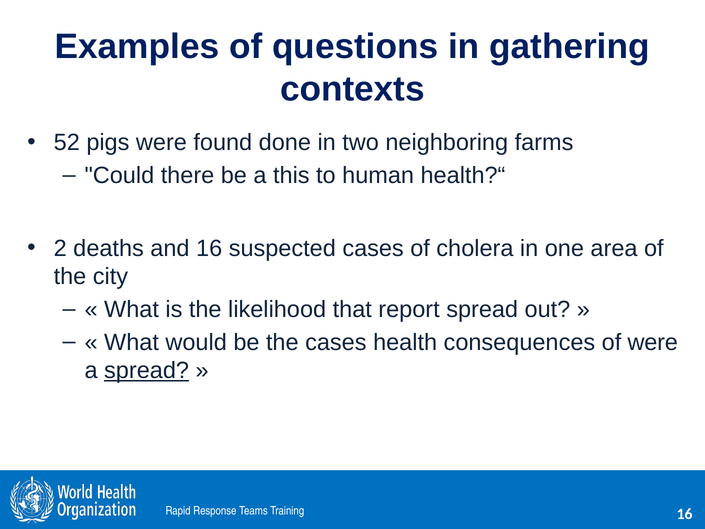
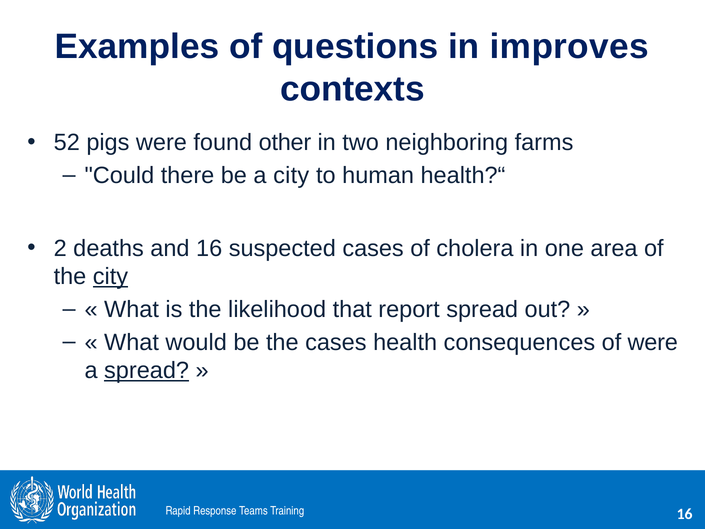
gathering: gathering -> improves
done: done -> other
a this: this -> city
city at (110, 277) underline: none -> present
